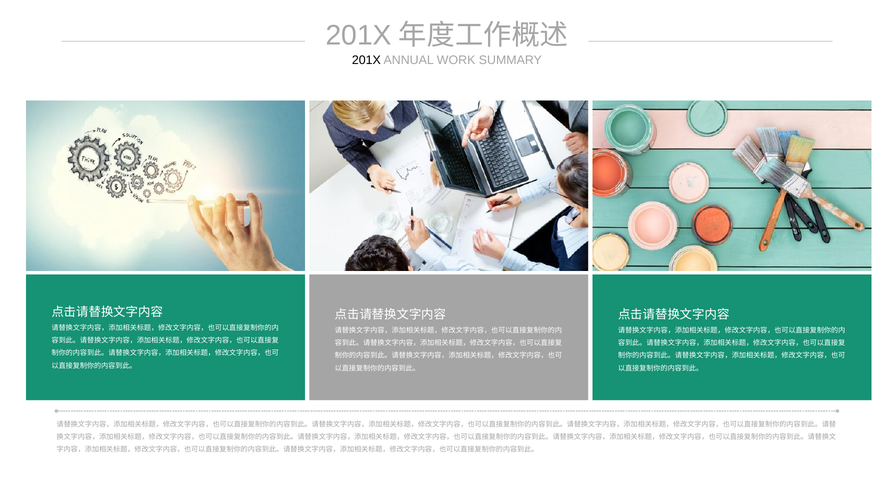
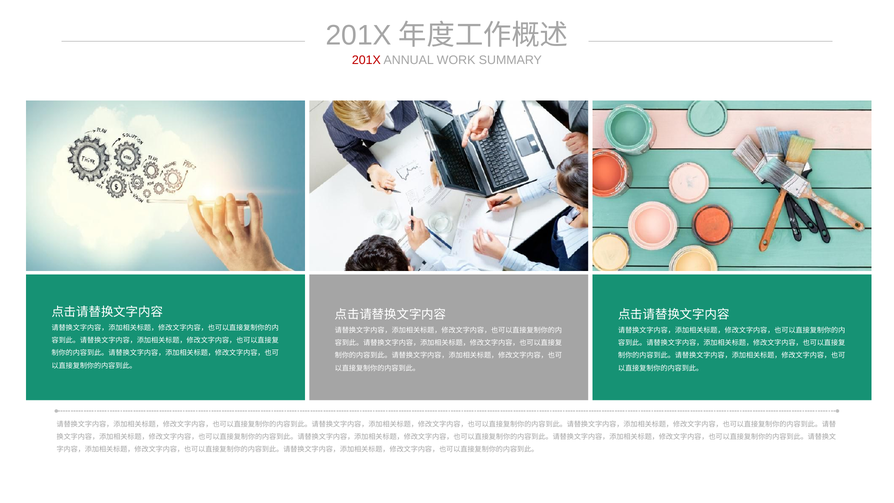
201X at (366, 60) colour: black -> red
